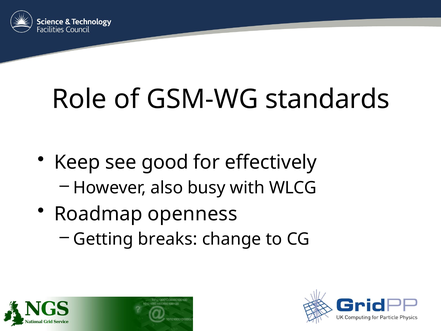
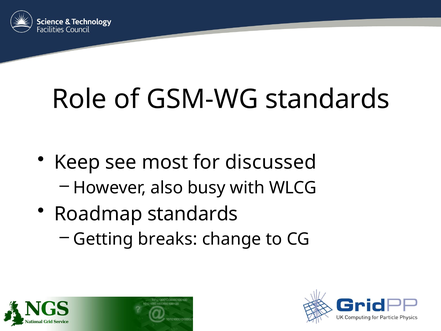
good: good -> most
effectively: effectively -> discussed
Roadmap openness: openness -> standards
